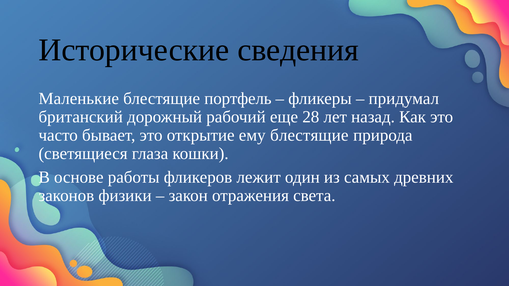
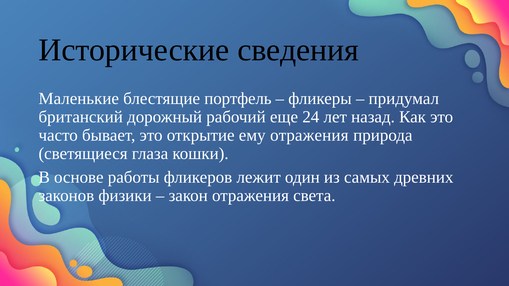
28: 28 -> 24
ему блестящие: блестящие -> отражения
